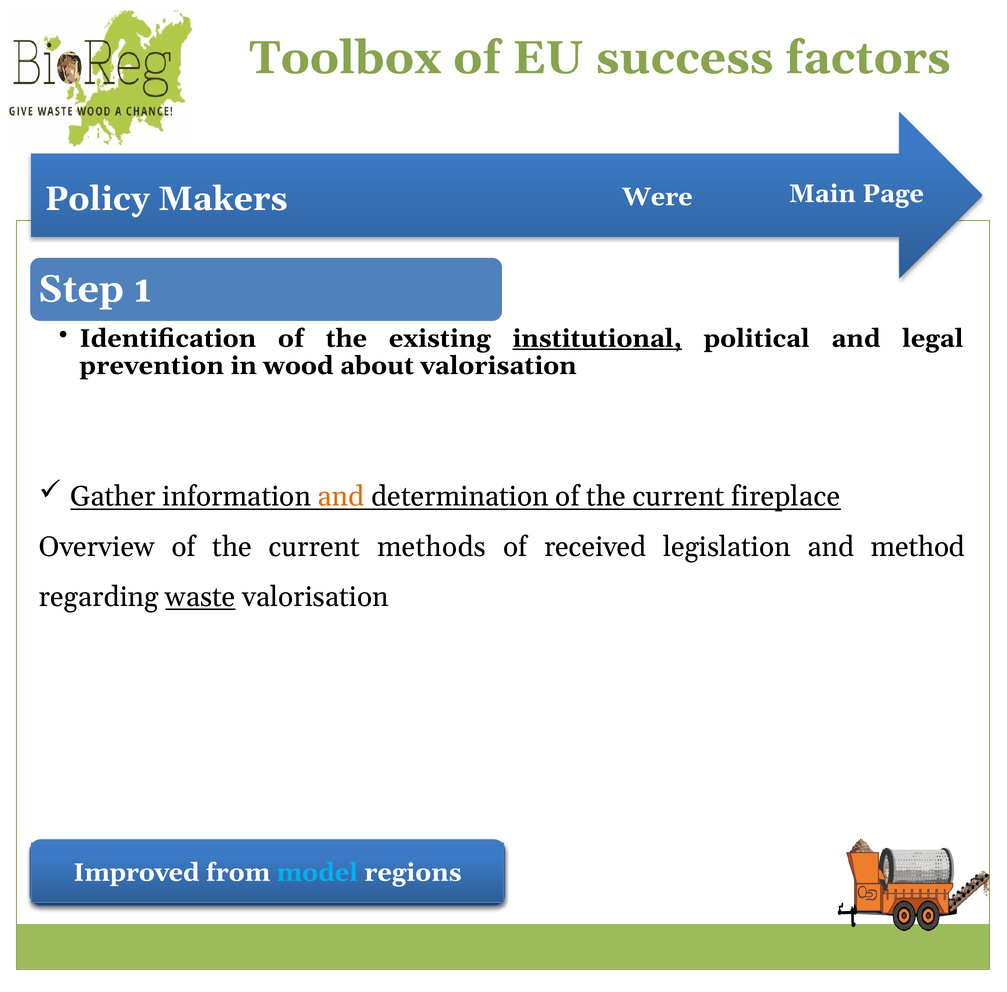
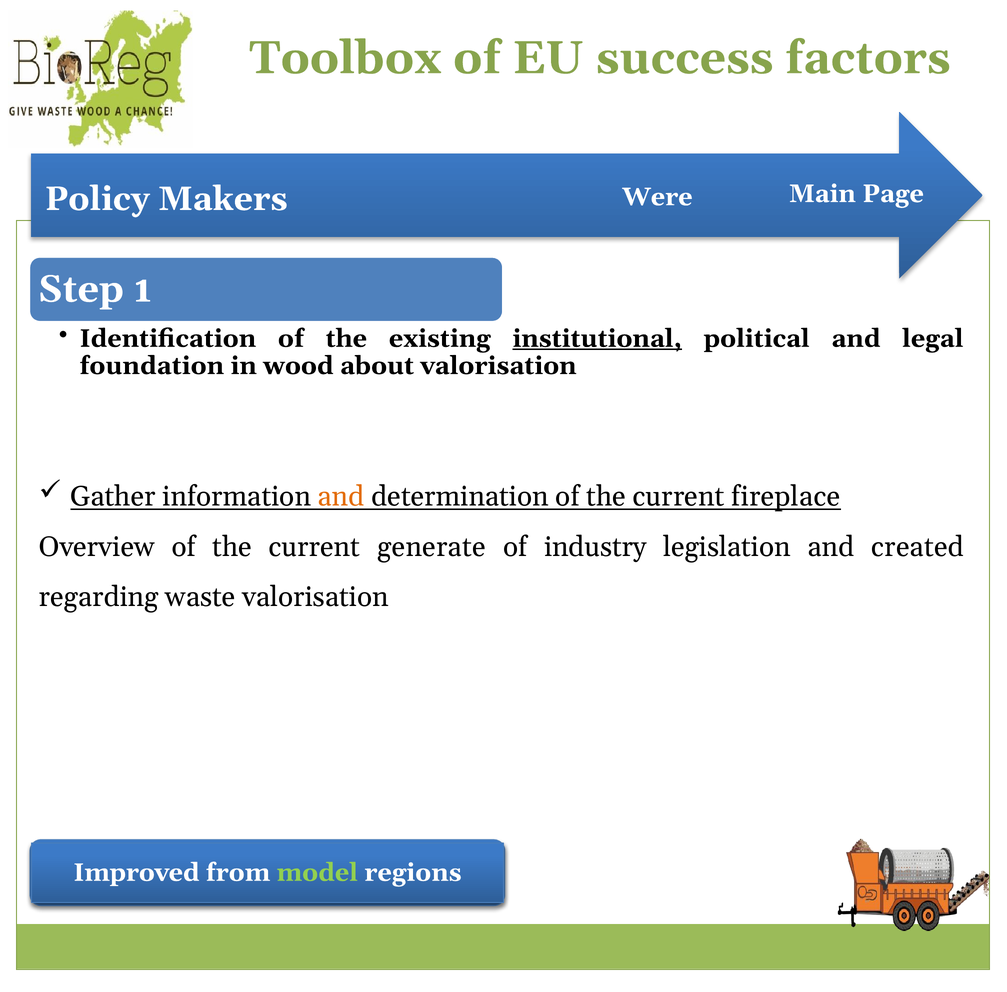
prevention: prevention -> foundation
methods: methods -> generate
received: received -> industry
method: method -> created
waste underline: present -> none
model colour: light blue -> light green
